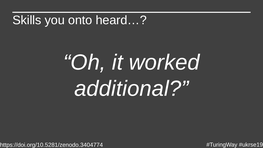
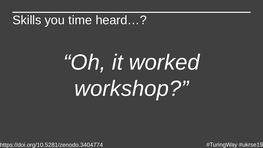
onto: onto -> time
additional: additional -> workshop
